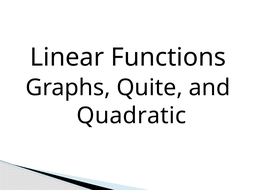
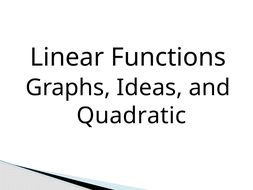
Quite: Quite -> Ideas
